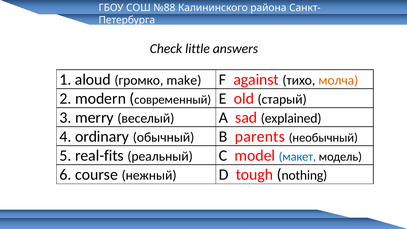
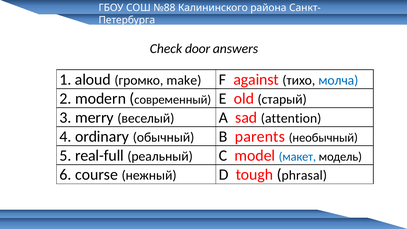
little: little -> door
молча colour: orange -> blue
explained: explained -> attention
real-fits: real-fits -> real-full
nothing: nothing -> phrasal
